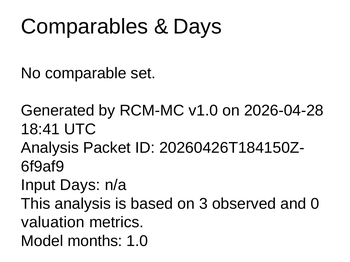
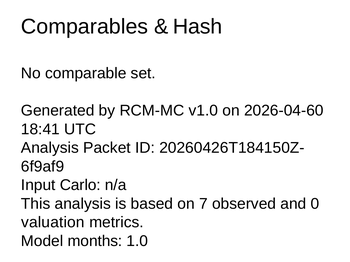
Days at (197, 27): Days -> Hash
2026-04-28: 2026-04-28 -> 2026-04-60
Input Days: Days -> Carlo
3: 3 -> 7
